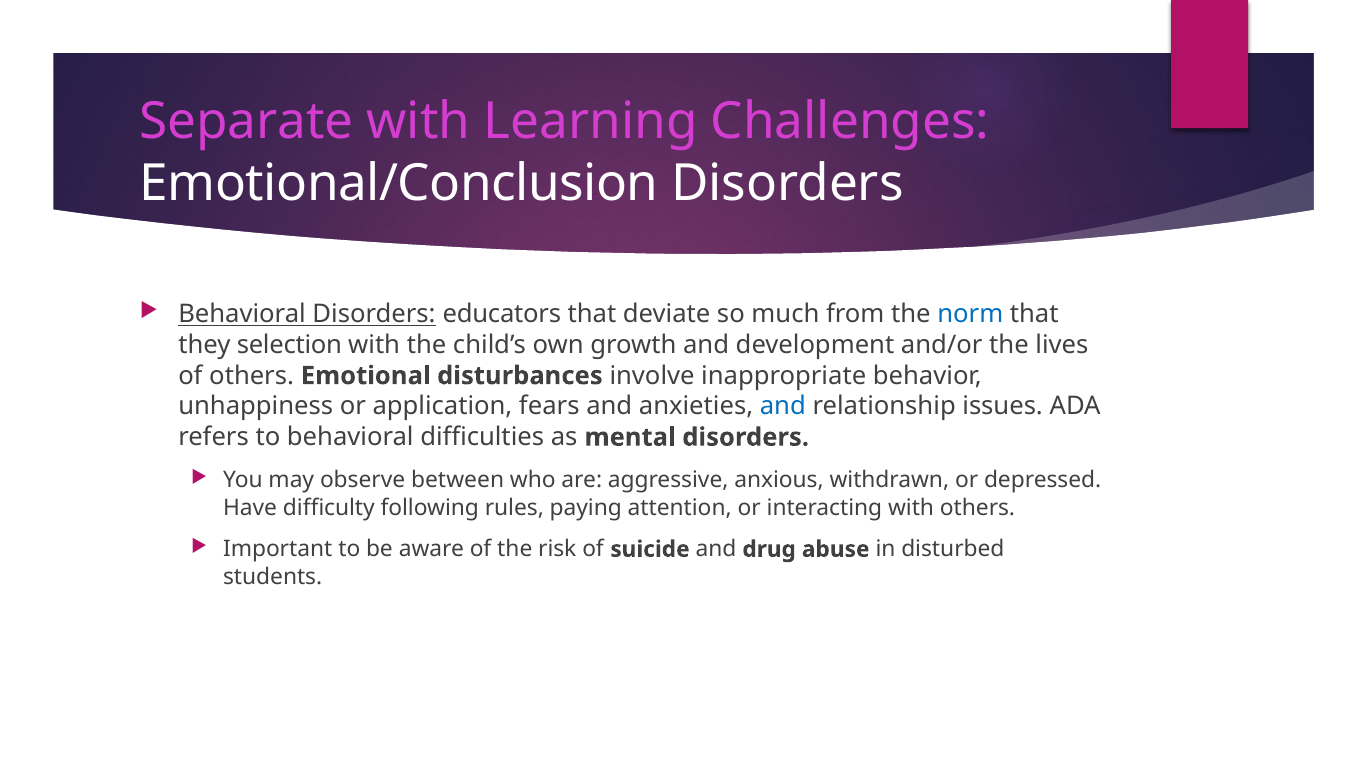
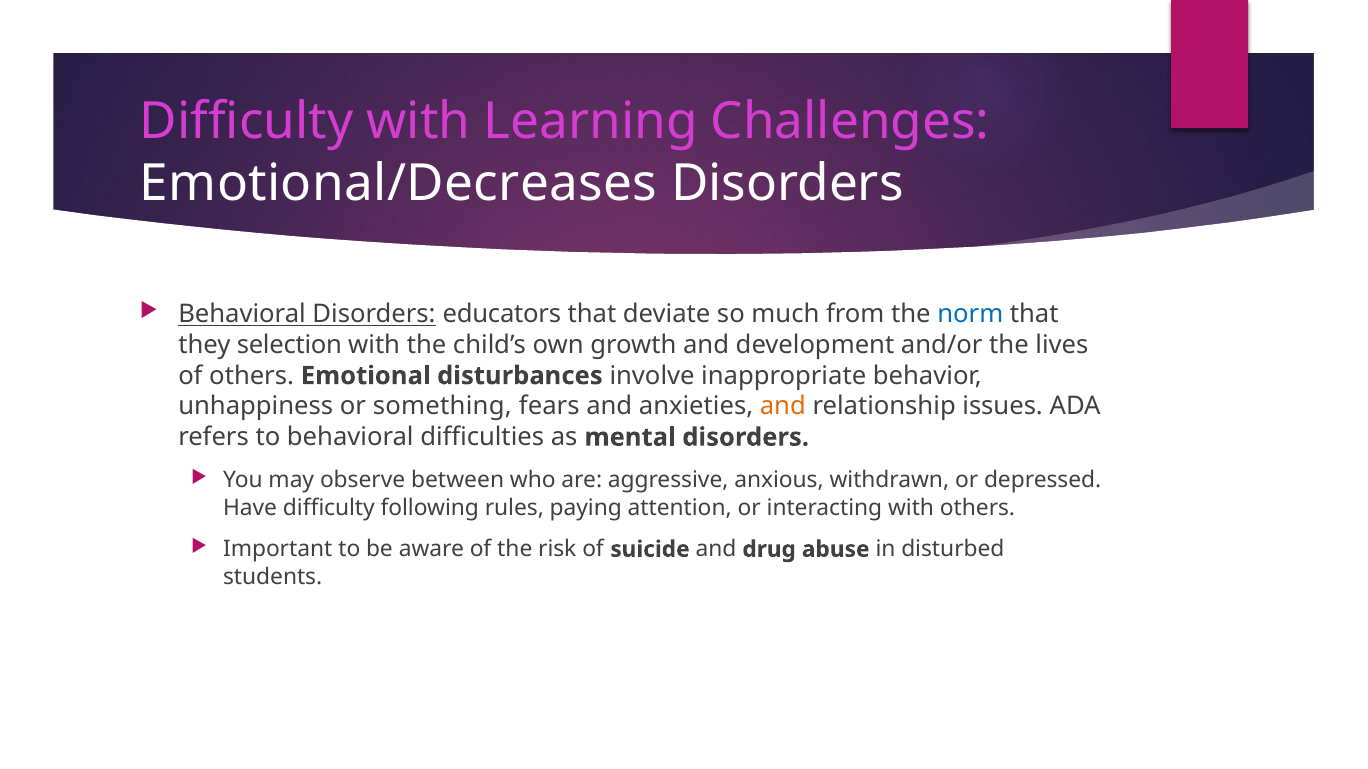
Separate at (247, 122): Separate -> Difficulty
Emotional/Conclusion: Emotional/Conclusion -> Emotional/Decreases
application: application -> something
and at (783, 407) colour: blue -> orange
